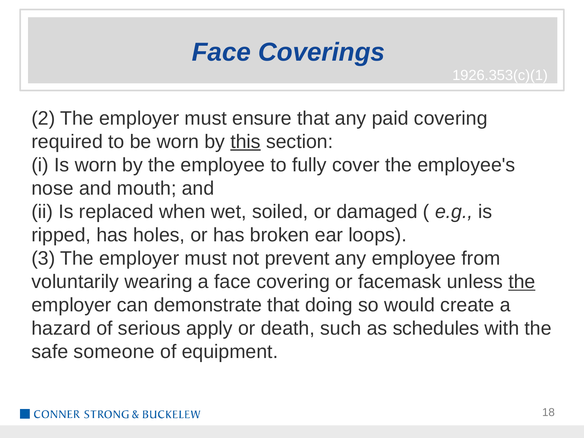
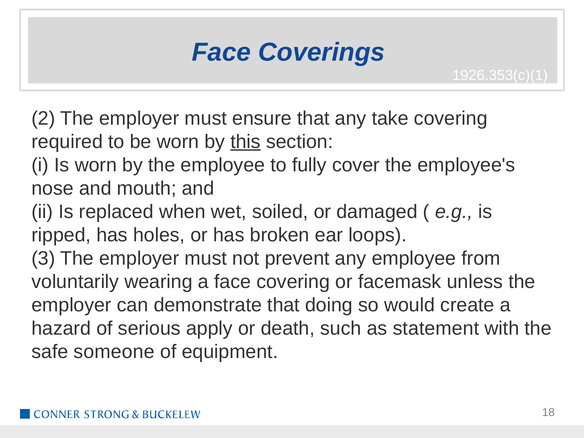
paid: paid -> take
the at (522, 282) underline: present -> none
schedules: schedules -> statement
